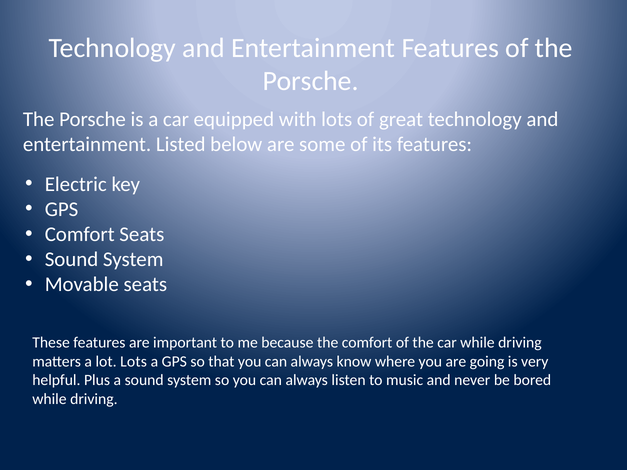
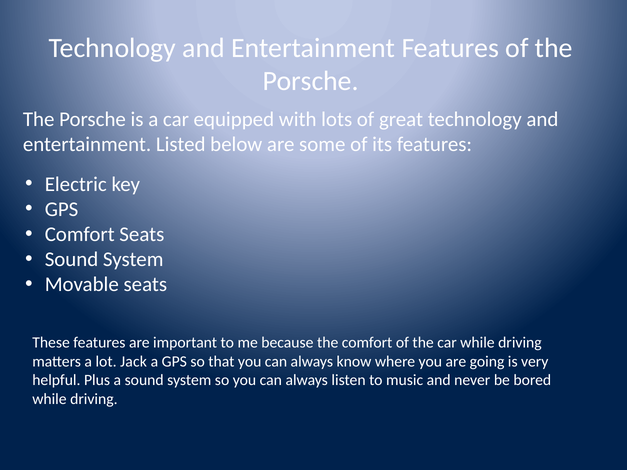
lot Lots: Lots -> Jack
